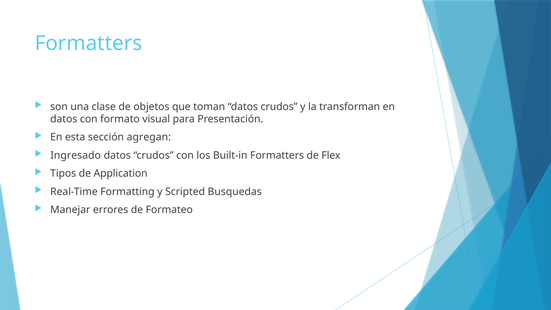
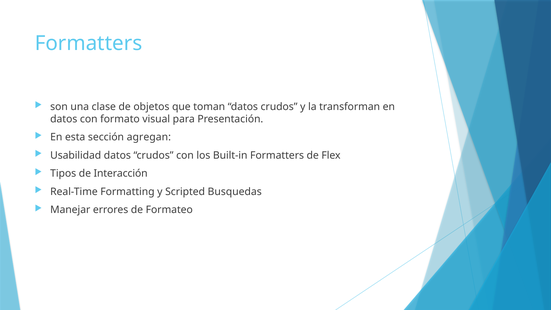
Ingresado: Ingresado -> Usabilidad
Application: Application -> Interacción
